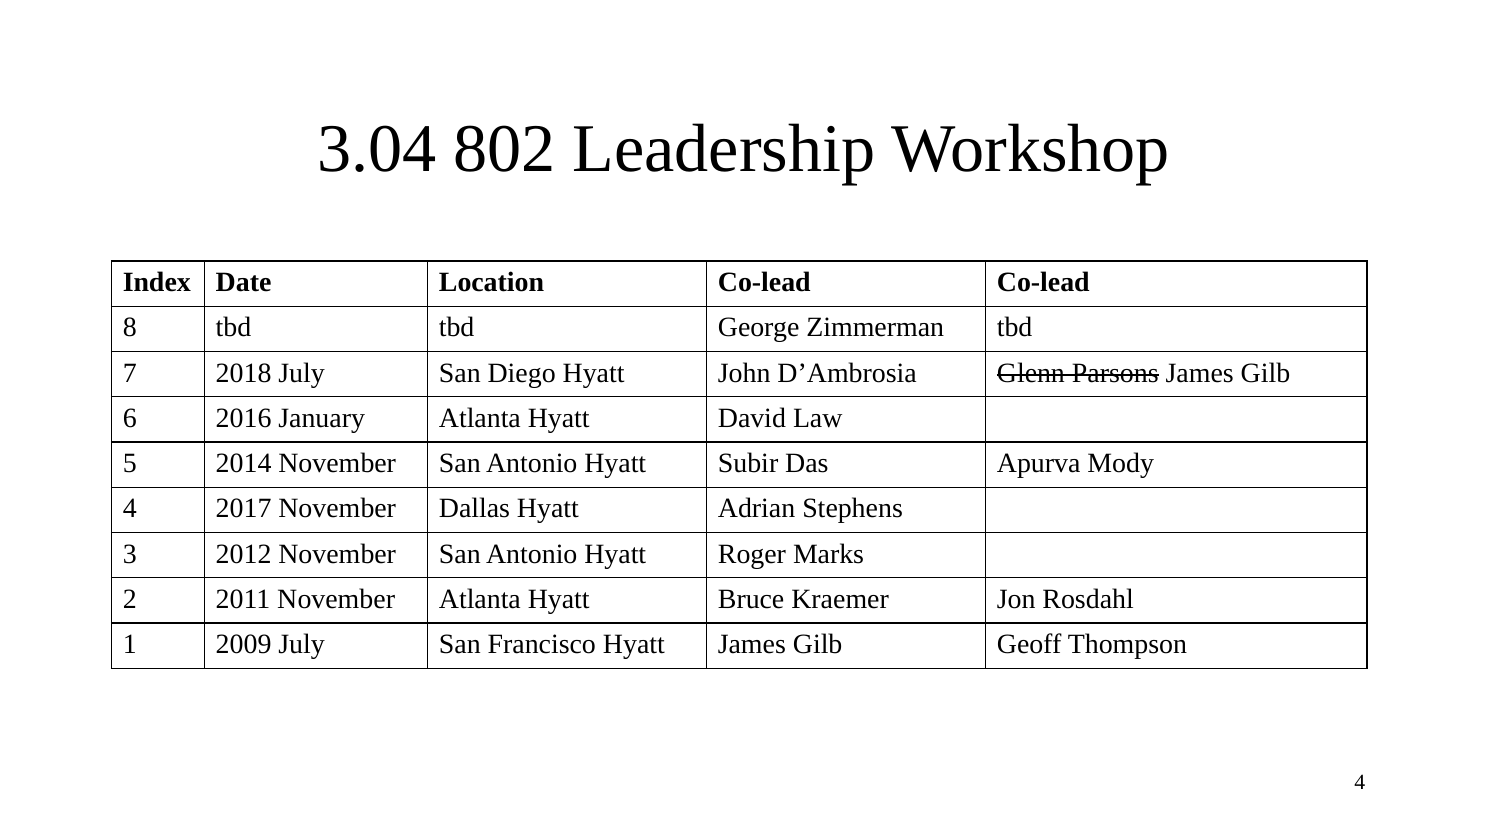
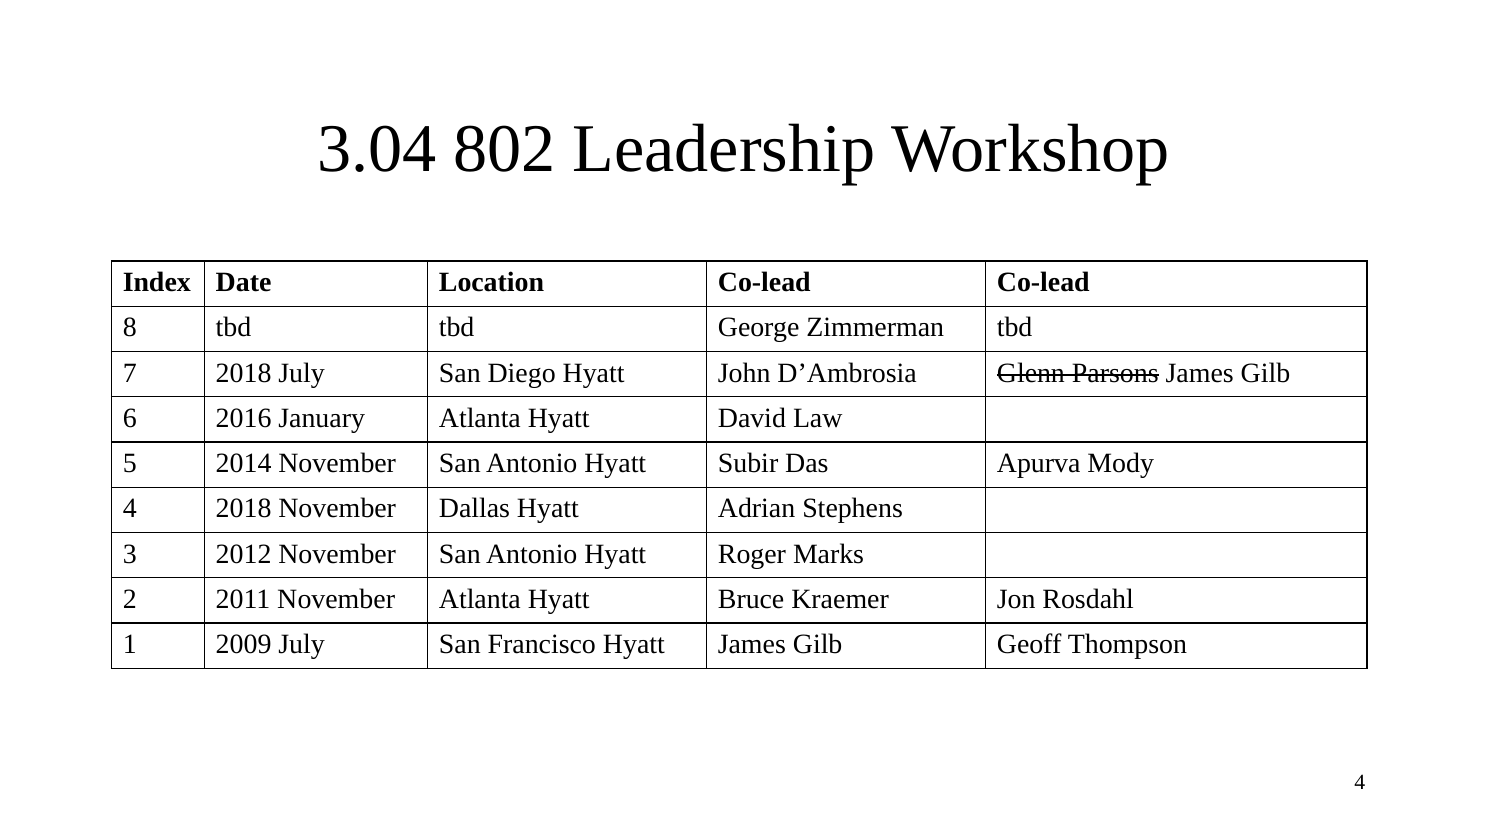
4 2017: 2017 -> 2018
